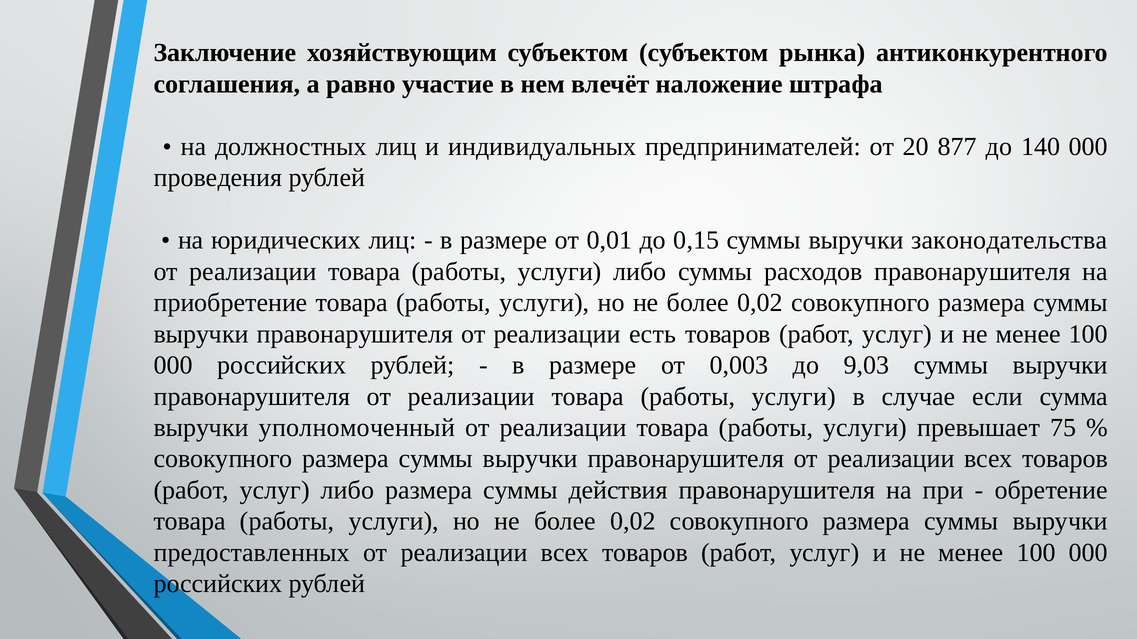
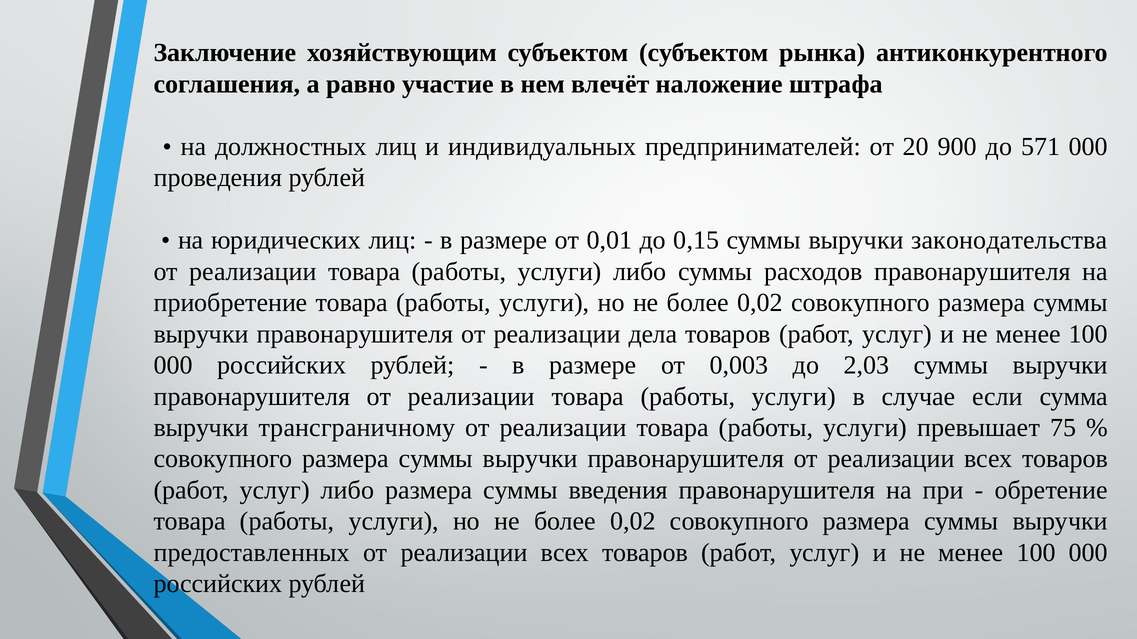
877: 877 -> 900
140: 140 -> 571
есть: есть -> дела
9,03: 9,03 -> 2,03
уполномоченный: уполномоченный -> трансграничному
действия: действия -> введения
